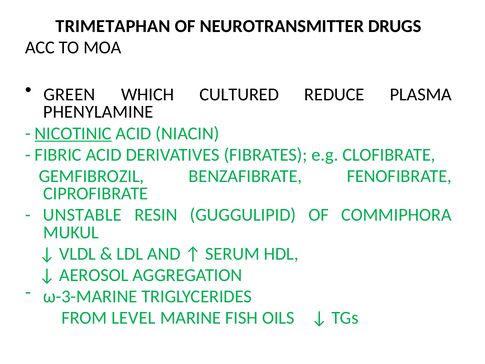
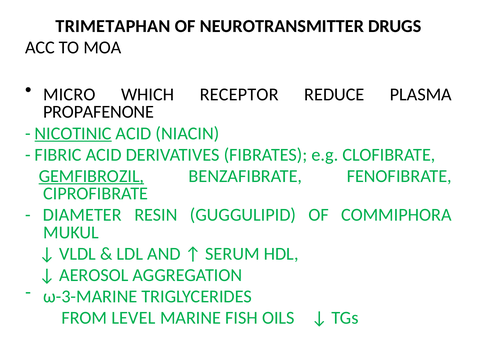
GREEN: GREEN -> MICRO
CULTURED: CULTURED -> RECEPTOR
PHENYLAMINE: PHENYLAMINE -> PROPAFENONE
GEMFIBROZIL underline: none -> present
UNSTABLE: UNSTABLE -> DIAMETER
